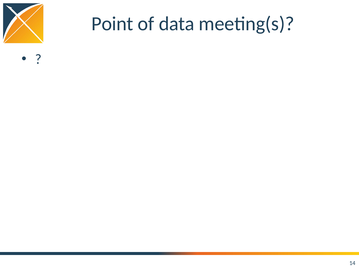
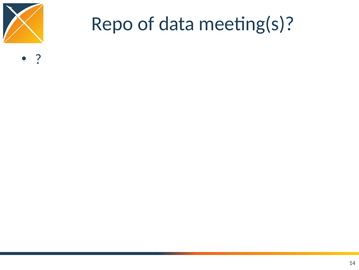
Point: Point -> Repo
